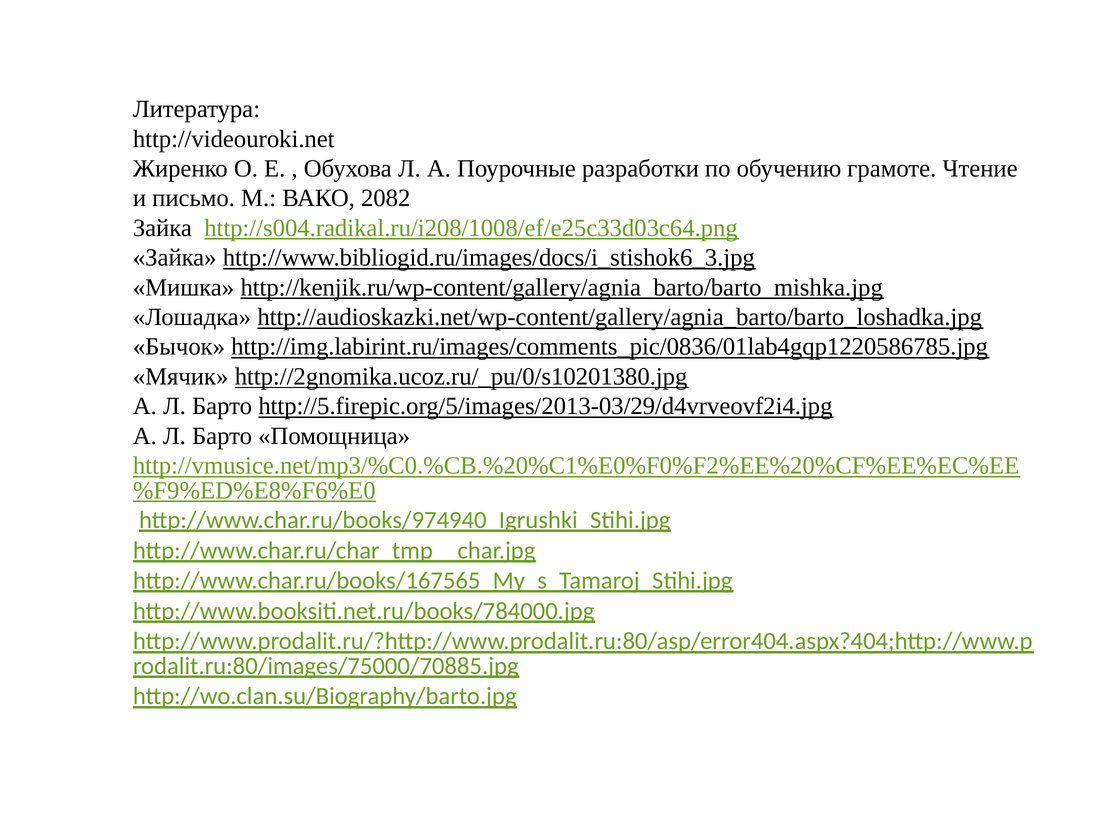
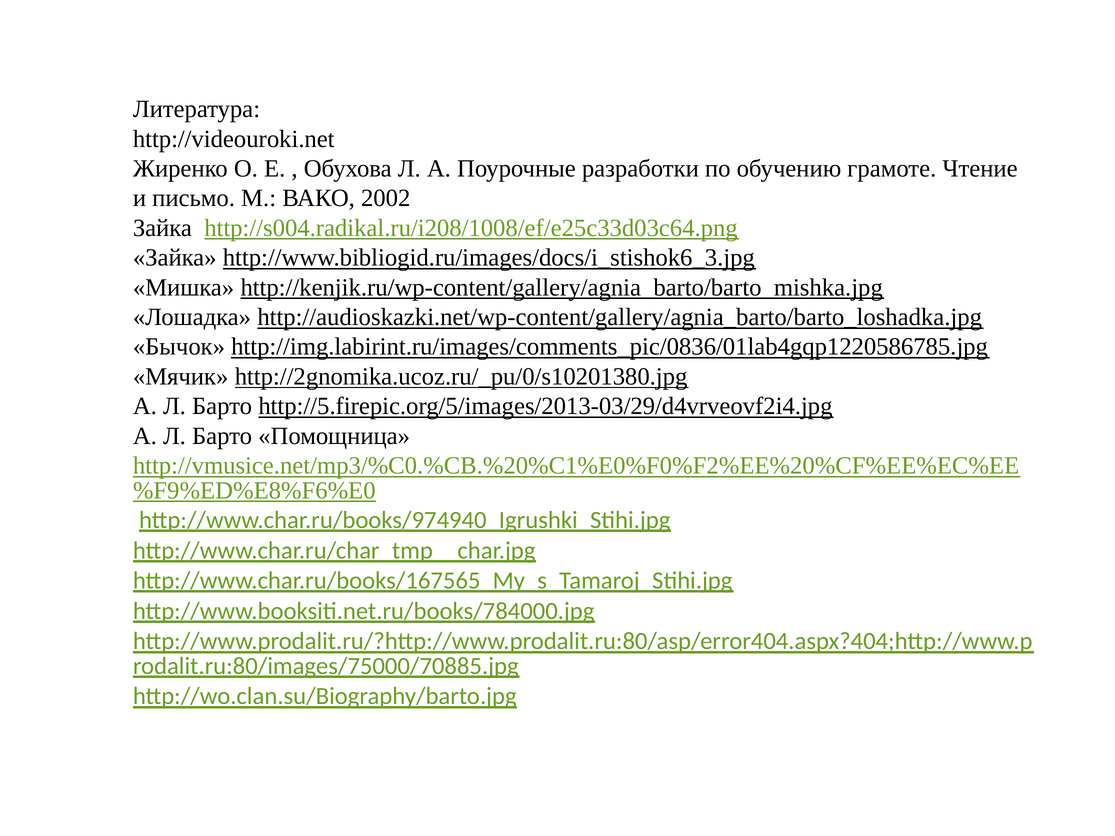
2082: 2082 -> 2002
